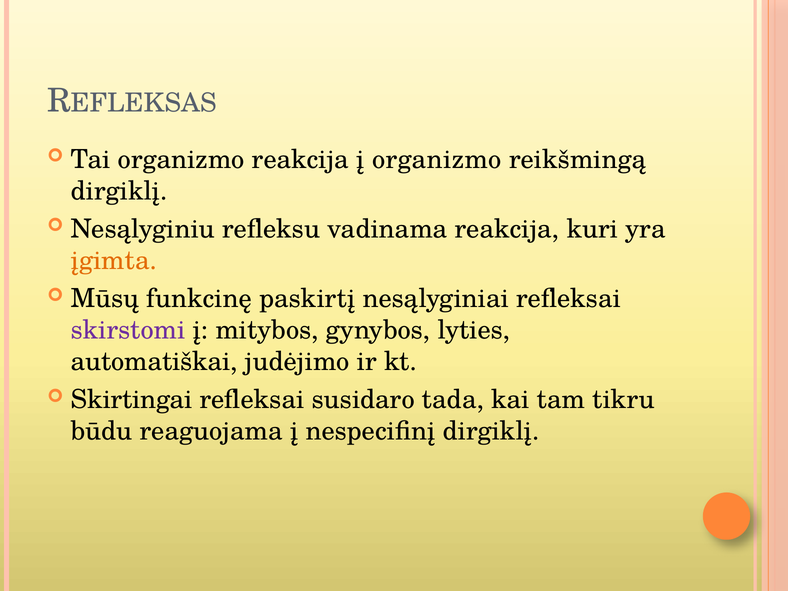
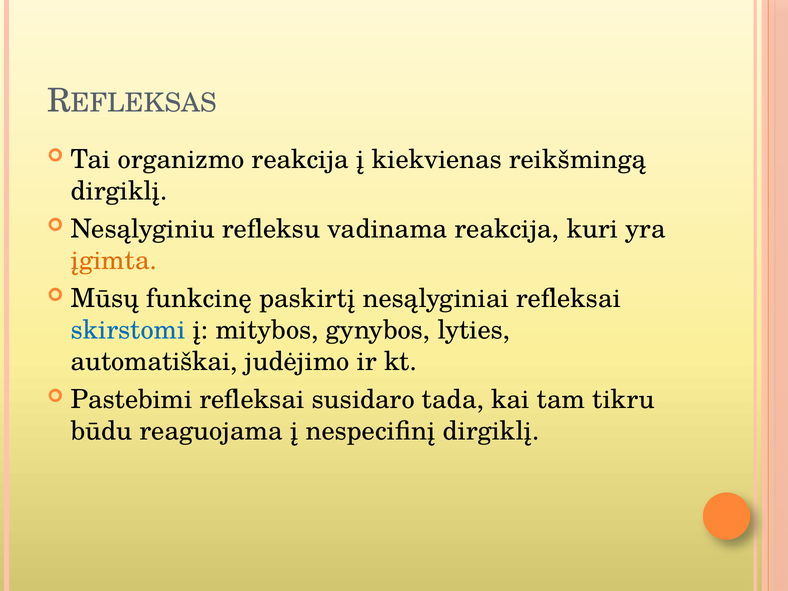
į organizmo: organizmo -> kiekvienas
skirstomi colour: purple -> blue
Skirtingai: Skirtingai -> Pastebimi
